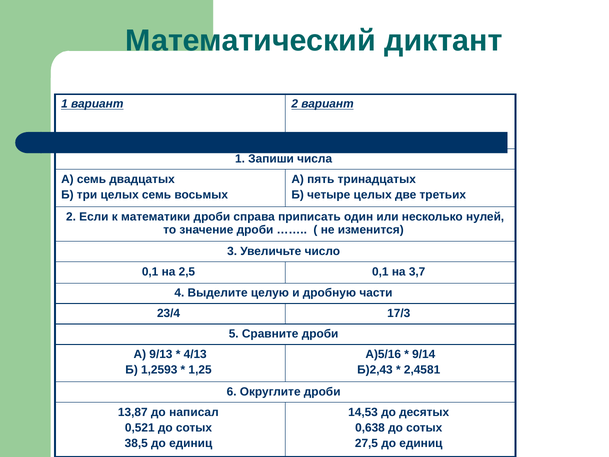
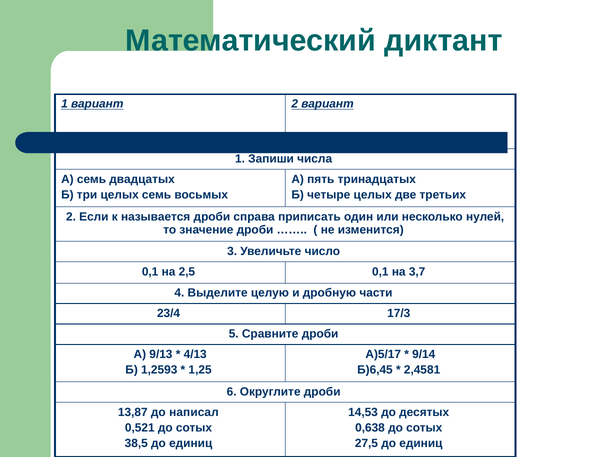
математики: математики -> называется
А)5/16: А)5/16 -> А)5/17
Б)2,43: Б)2,43 -> Б)6,45
